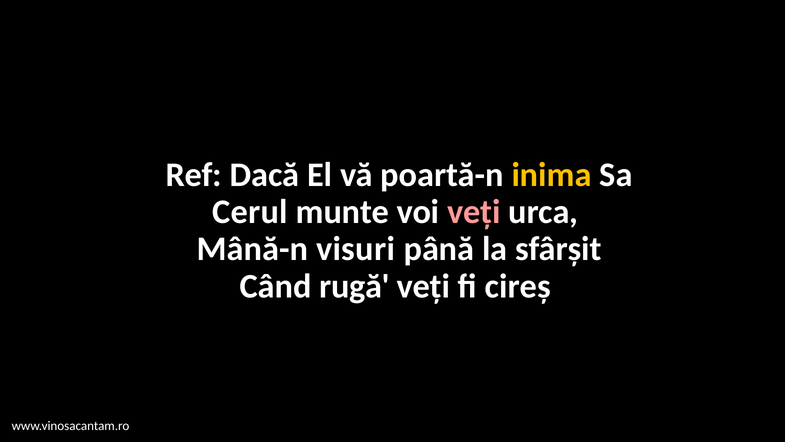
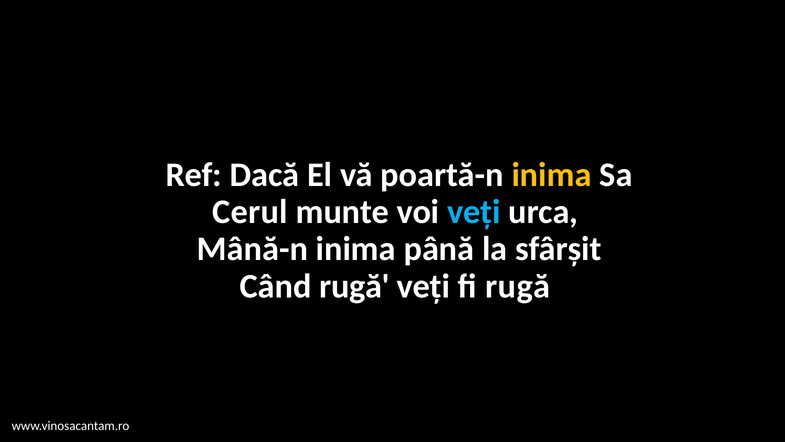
veţi at (474, 212) colour: pink -> light blue
Mână-n visuri: visuri -> inima
fi cireș: cireș -> rugă
